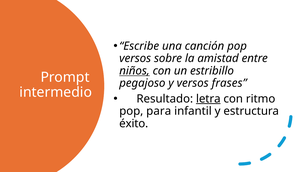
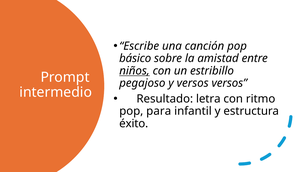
versos at (135, 58): versos -> básico
versos frases: frases -> versos
letra underline: present -> none
